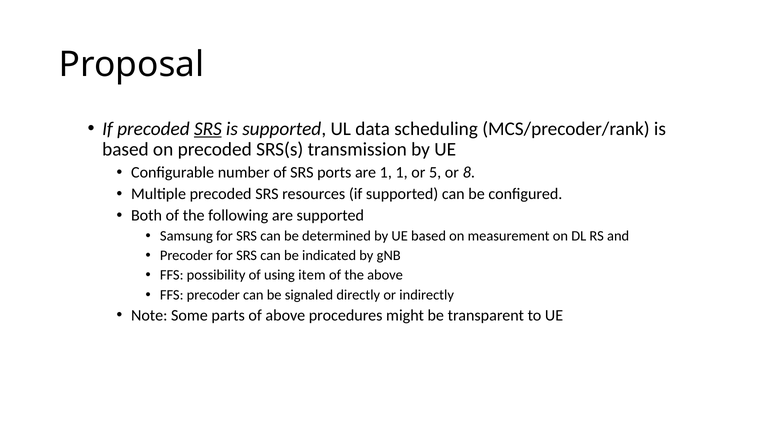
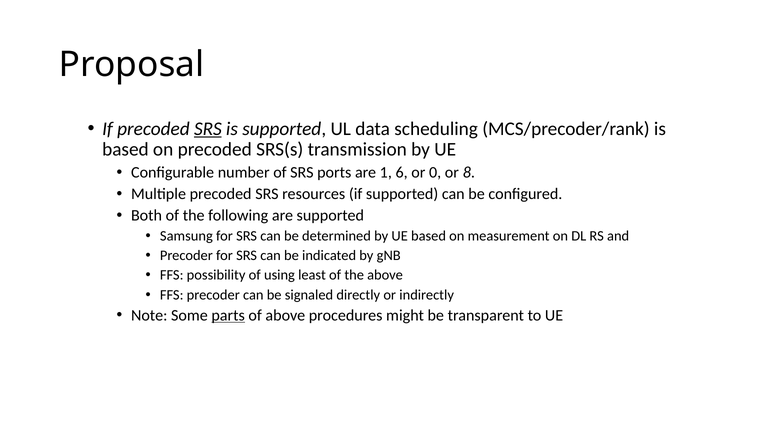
1 1: 1 -> 6
5: 5 -> 0
item: item -> least
parts underline: none -> present
